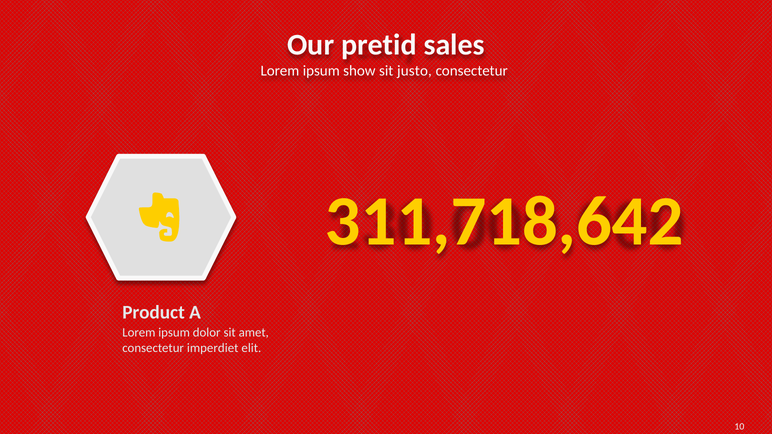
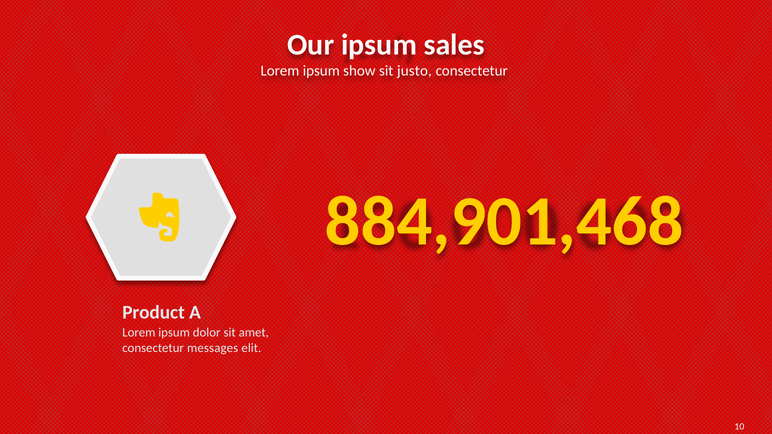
Our pretid: pretid -> ipsum
311,718,642: 311,718,642 -> 884,901,468
imperdiet: imperdiet -> messages
